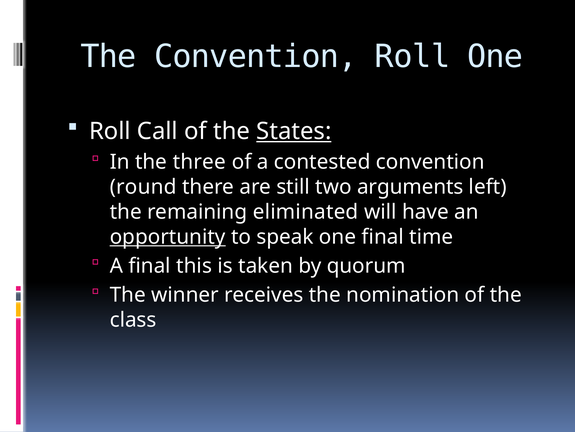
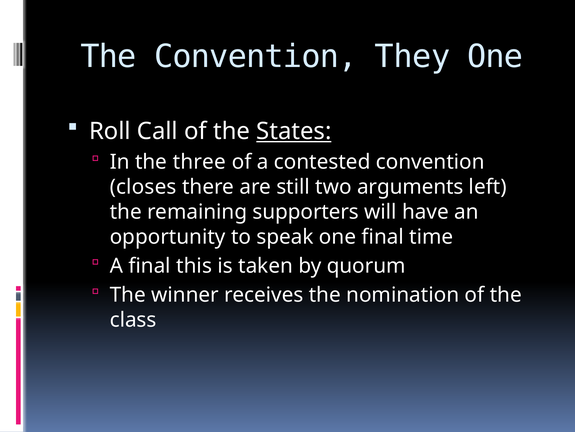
Convention Roll: Roll -> They
round: round -> closes
eliminated: eliminated -> supporters
opportunity underline: present -> none
